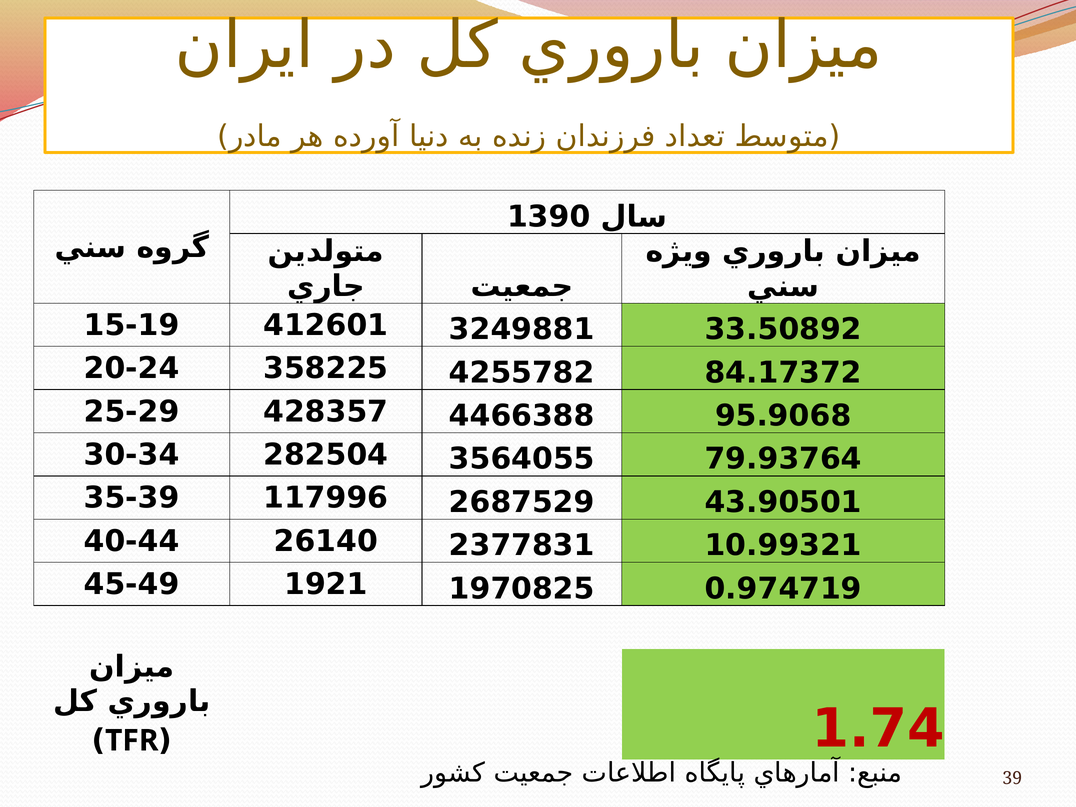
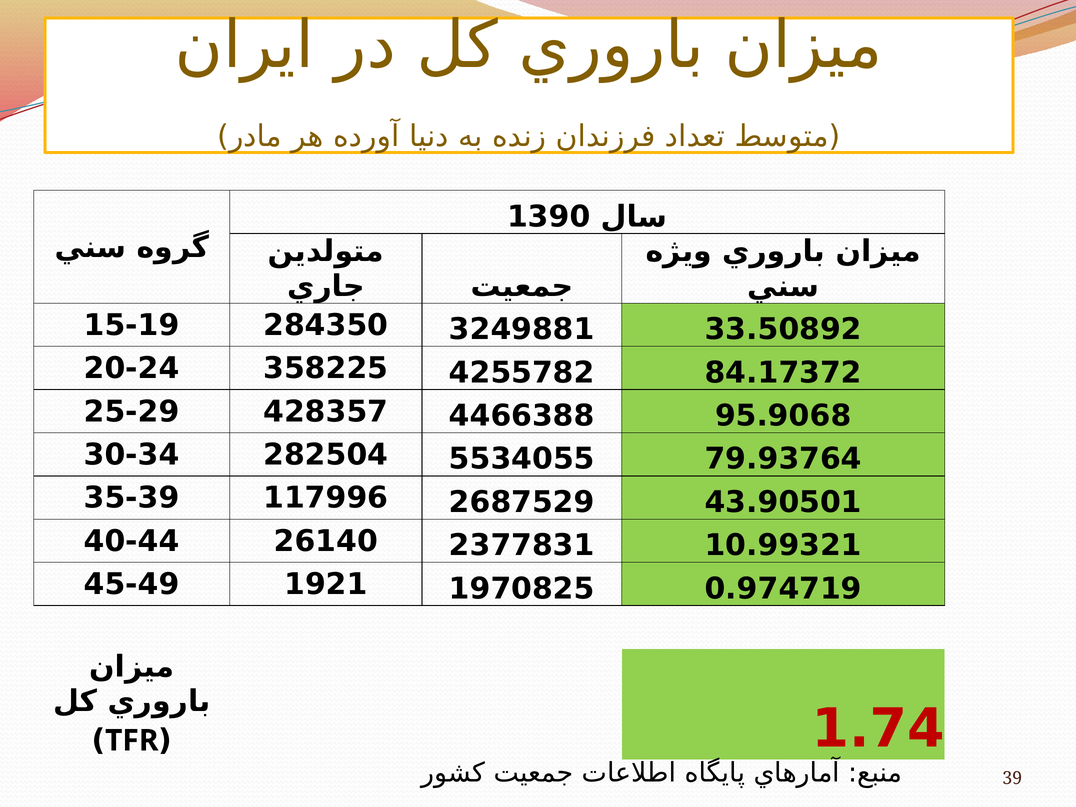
412601: 412601 -> 284350
3564055: 3564055 -> 5534055
